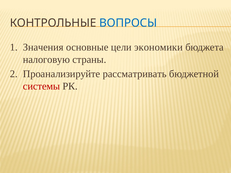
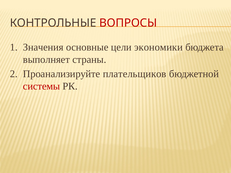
ВОПРОСЫ colour: blue -> red
налоговую: налоговую -> выполняет
рассматривать: рассматривать -> плательщиков
